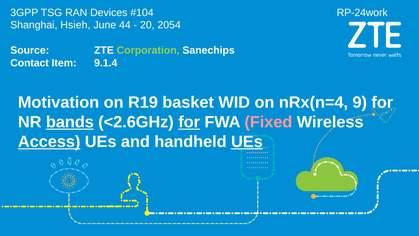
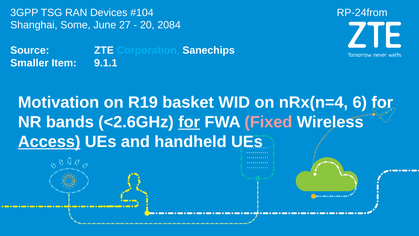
RP-24work: RP-24work -> RP-24from
Hsieh: Hsieh -> Some
44: 44 -> 27
2054: 2054 -> 2084
Corporation colour: light green -> light blue
Contact: Contact -> Smaller
9.1.4: 9.1.4 -> 9.1.1
9: 9 -> 6
bands underline: present -> none
UEs at (247, 142) underline: present -> none
